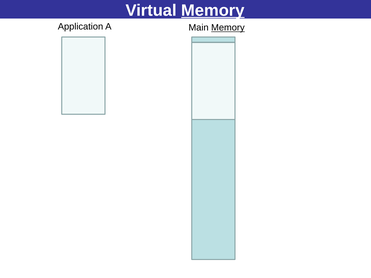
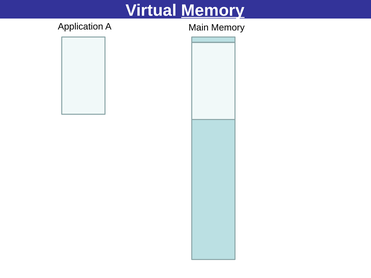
Memory at (228, 28) underline: present -> none
